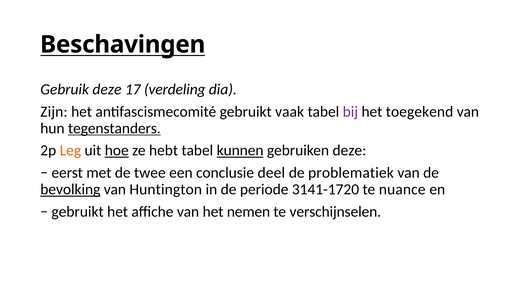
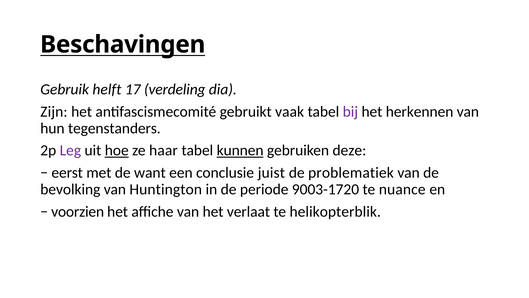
Gebruik deze: deze -> helft
toegekend: toegekend -> herkennen
tegenstanders underline: present -> none
Leg colour: orange -> purple
hebt: hebt -> haar
twee: twee -> want
deel: deel -> juist
bevolking underline: present -> none
3141-1720: 3141-1720 -> 9003-1720
gebruikt at (78, 211): gebruikt -> voorzien
nemen: nemen -> verlaat
verschijnselen: verschijnselen -> helikopterblik
